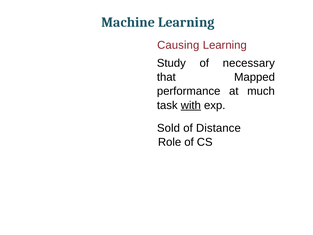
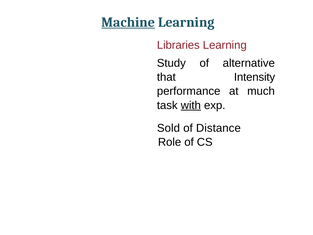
Machine underline: none -> present
Causing: Causing -> Libraries
necessary: necessary -> alternative
Mapped: Mapped -> Intensity
